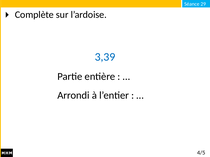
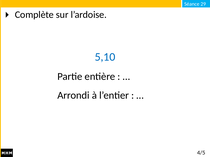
3,39: 3,39 -> 5,10
